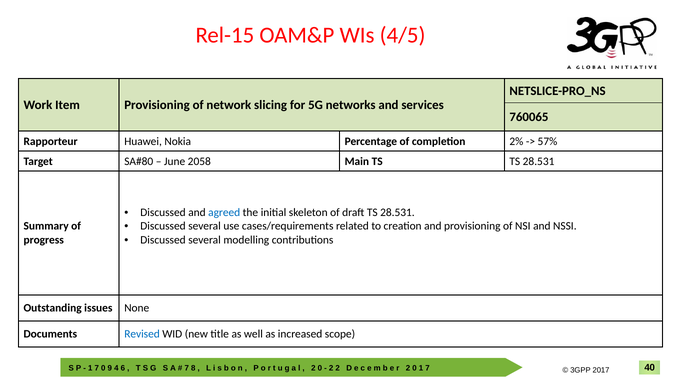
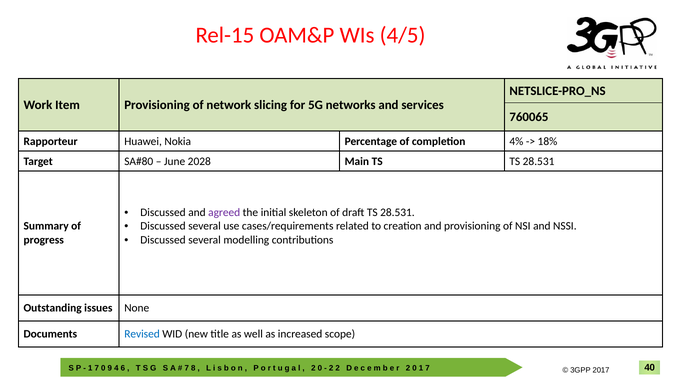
2%: 2% -> 4%
57%: 57% -> 18%
2058: 2058 -> 2028
agreed colour: blue -> purple
